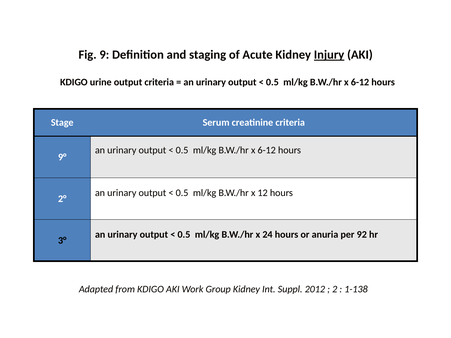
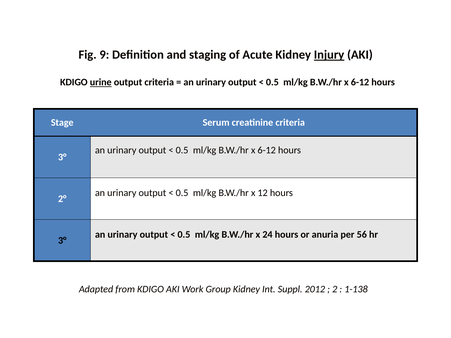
urine underline: none -> present
9° at (62, 157): 9° -> 3°
92: 92 -> 56
